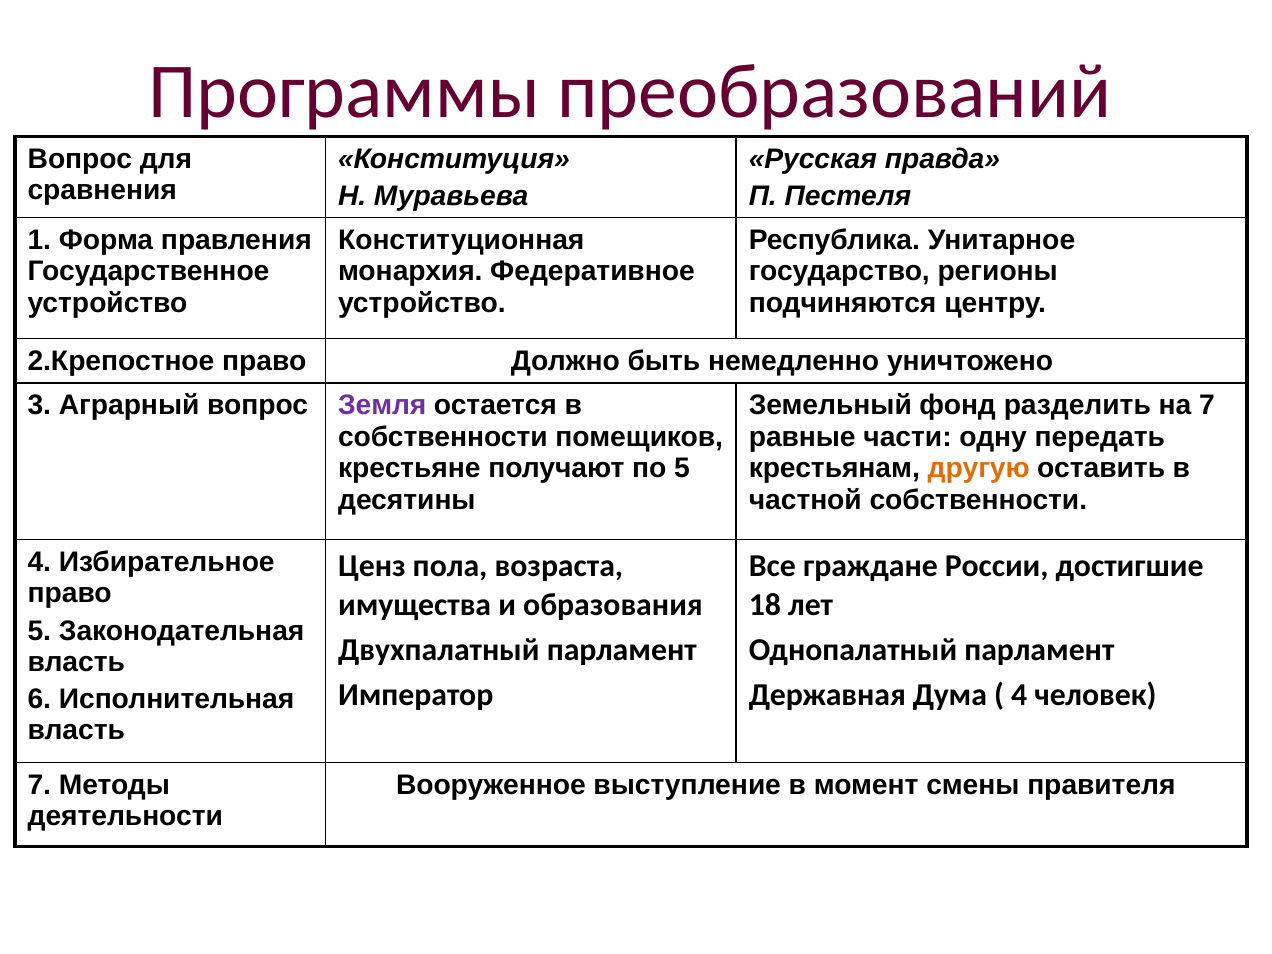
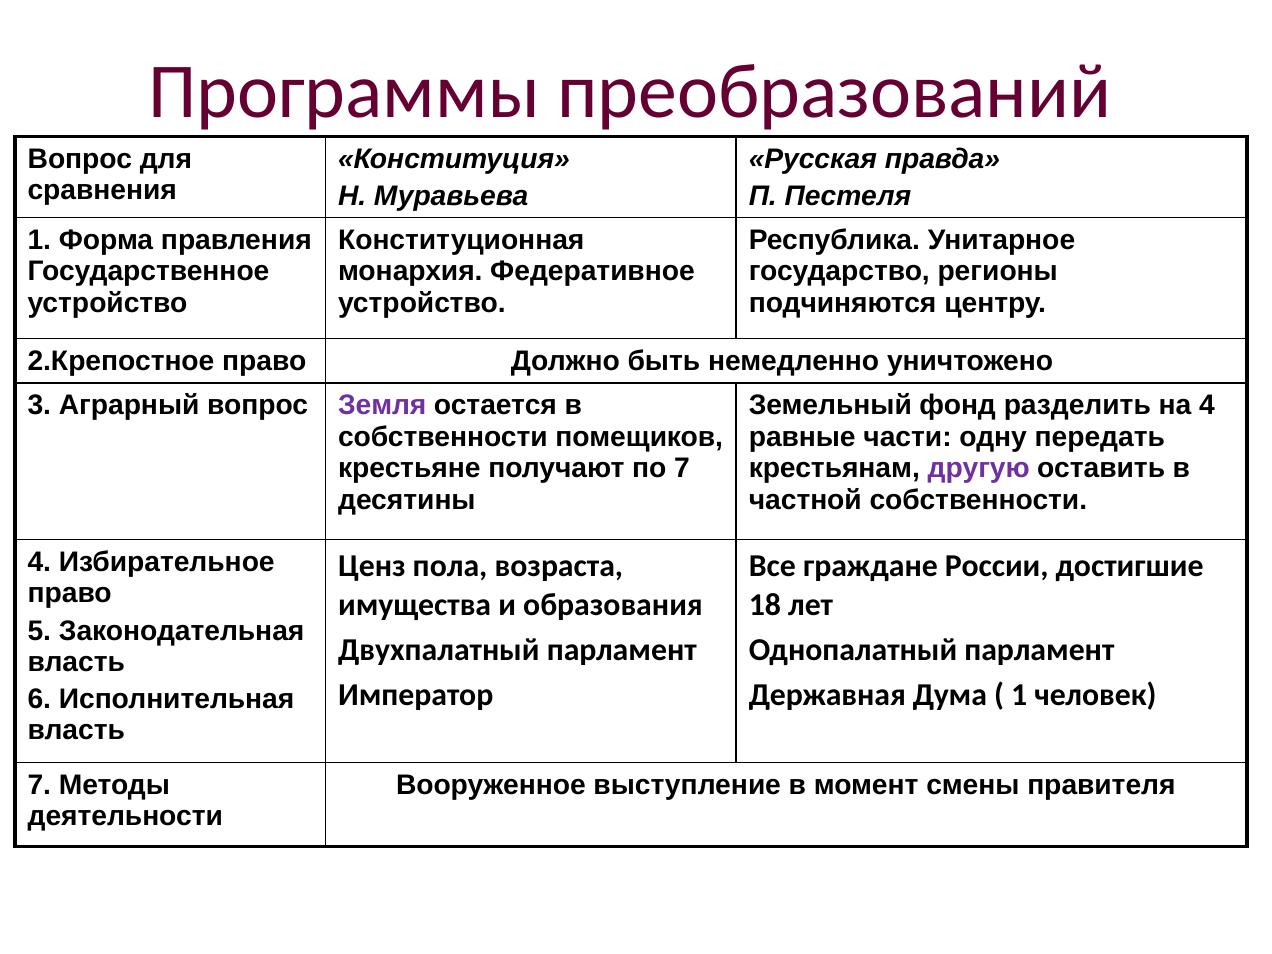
на 7: 7 -> 4
по 5: 5 -> 7
другую colour: orange -> purple
4 at (1019, 695): 4 -> 1
